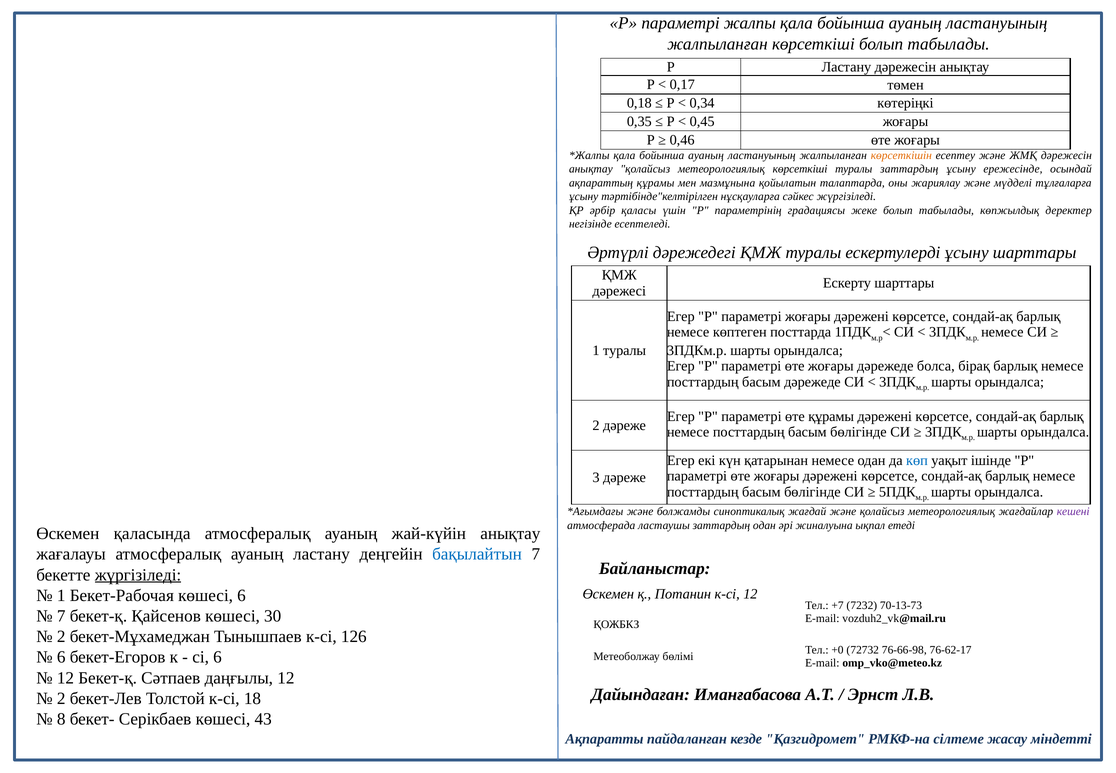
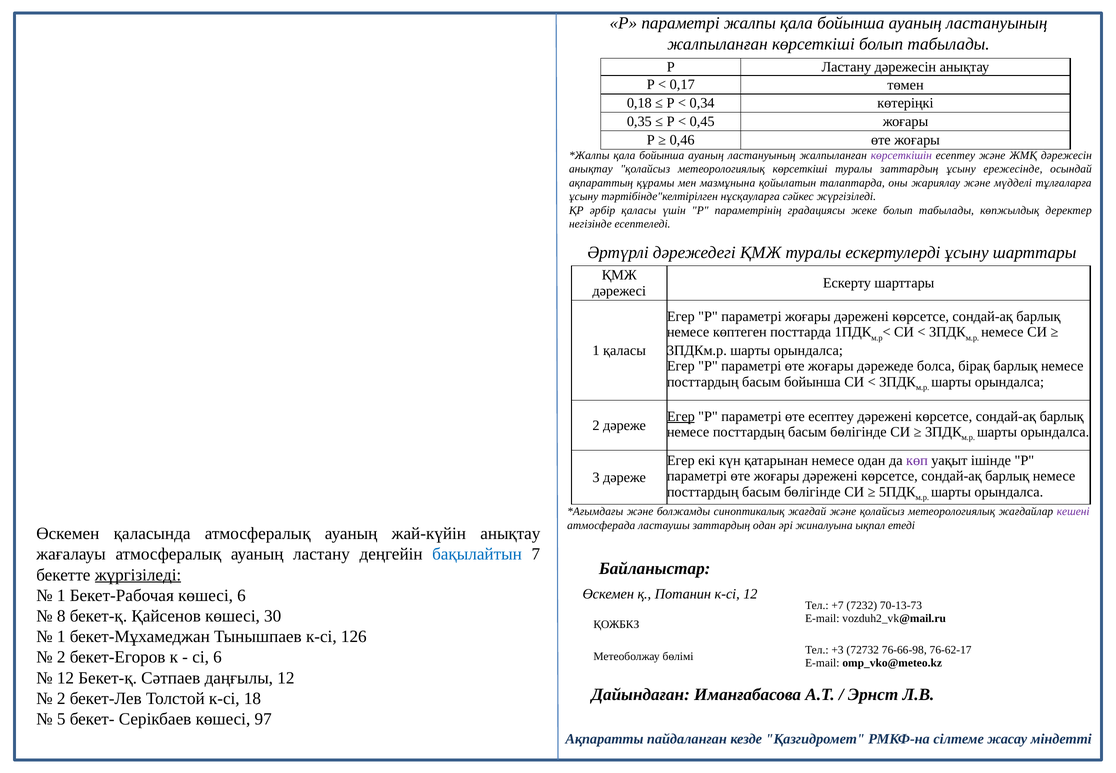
көрсеткішін colour: orange -> purple
1 туралы: туралы -> қаласы
басым дәрежеде: дәрежеде -> бойынша
Егер at (681, 416) underline: none -> present
өте құрамы: құрамы -> есептеу
көп colour: blue -> purple
7 at (61, 616): 7 -> 8
2 at (61, 636): 2 -> 1
+0: +0 -> +3
6 at (61, 657): 6 -> 2
8: 8 -> 5
43: 43 -> 97
